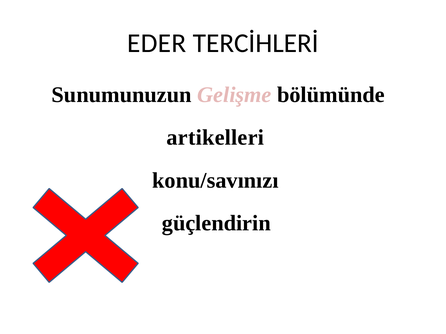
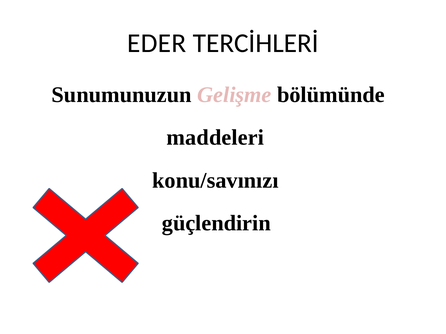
artikelleri: artikelleri -> maddeleri
